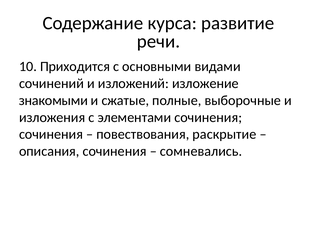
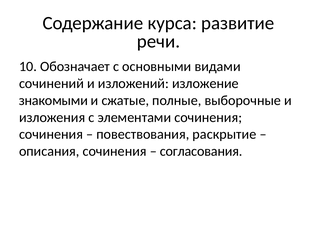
Приходится: Приходится -> Обозначает
сомневались: сомневались -> согласования
